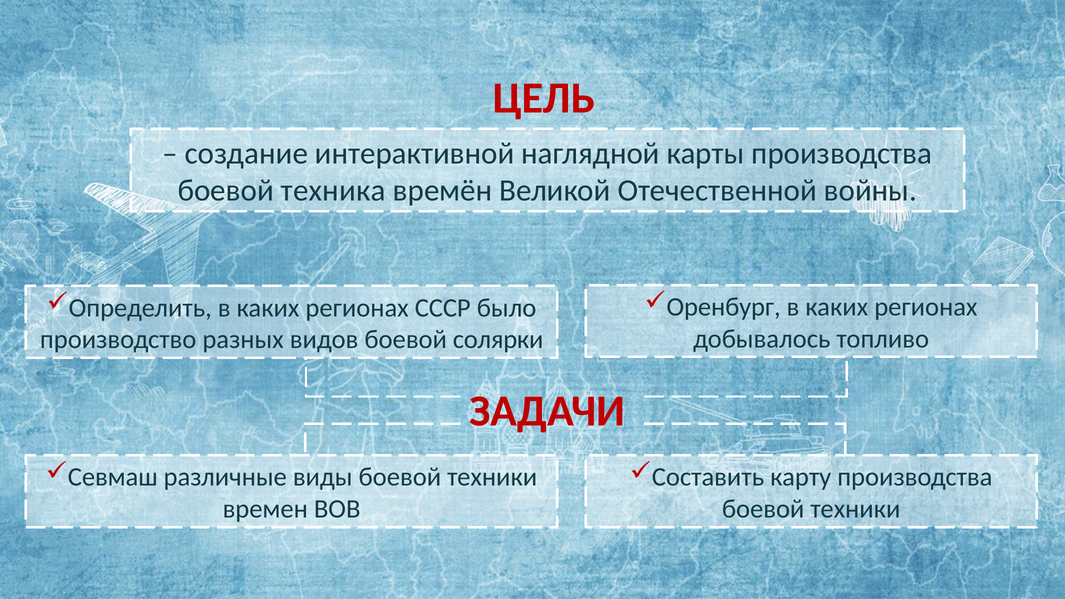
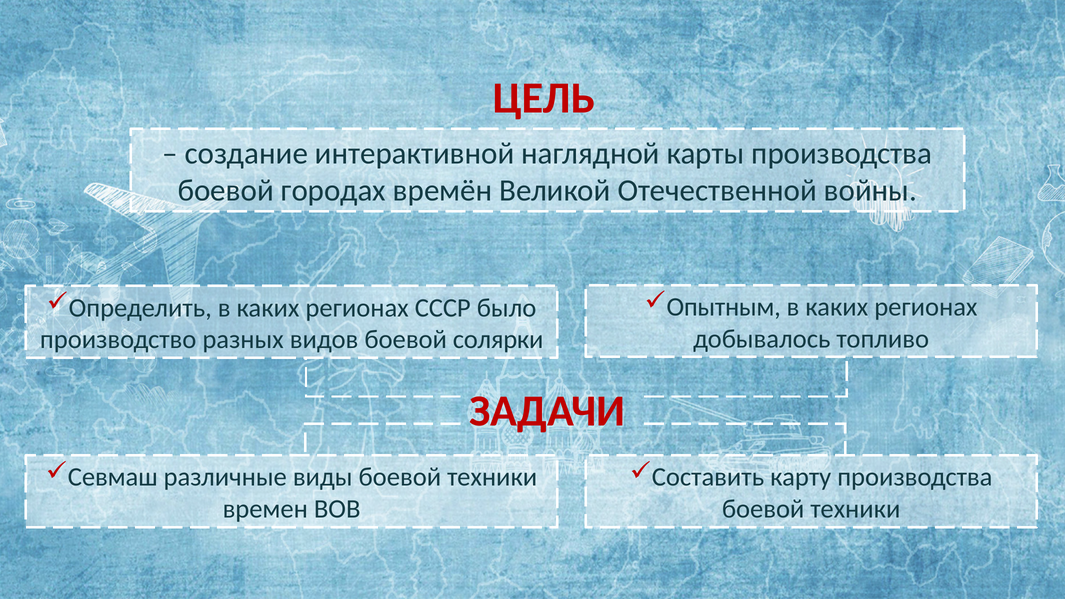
техника: техника -> городах
Оренбург: Оренбург -> Опытным
